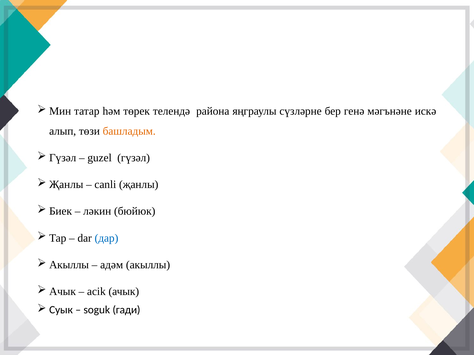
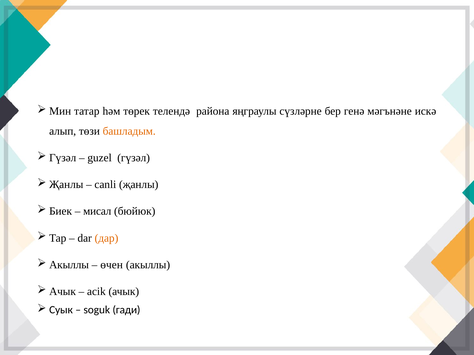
ләкин: ләкин -> мисал
дар colour: blue -> orange
адәм: адәм -> өчен
